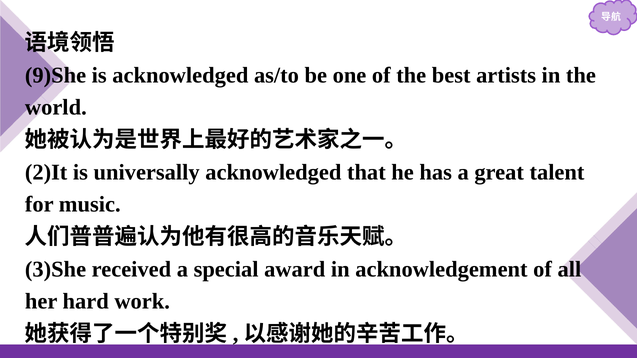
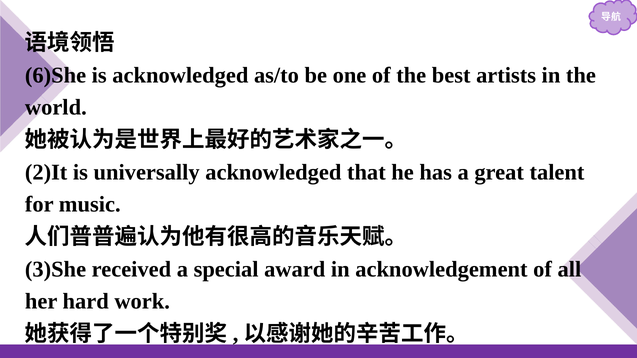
9)She: 9)She -> 6)She
